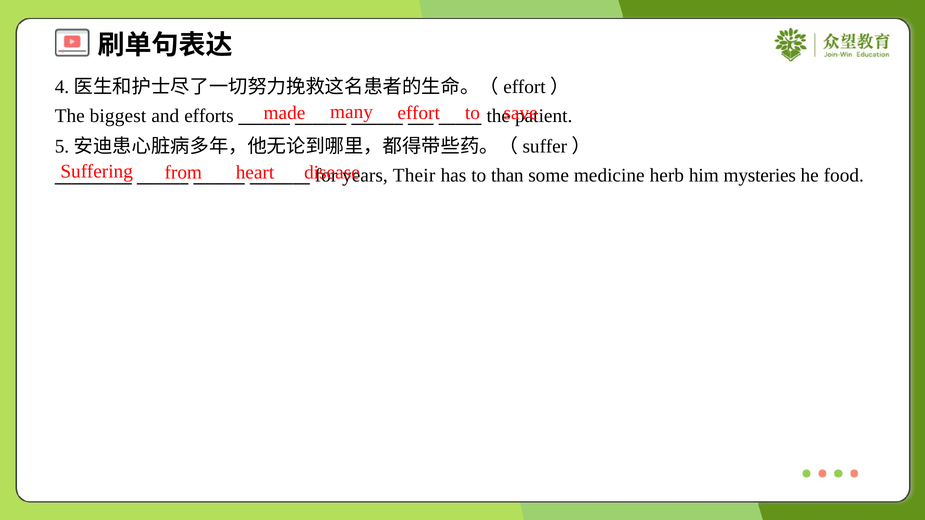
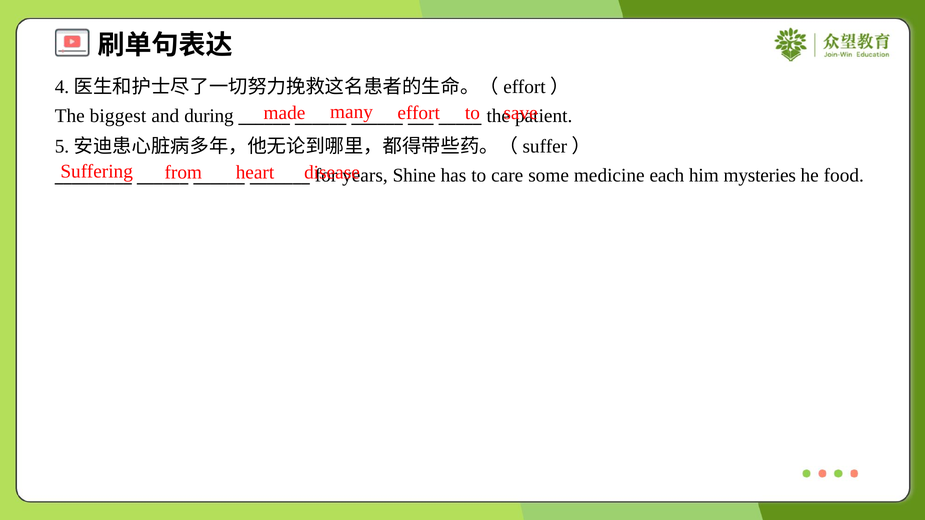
efforts: efforts -> during
Their: Their -> Shine
than: than -> care
herb: herb -> each
